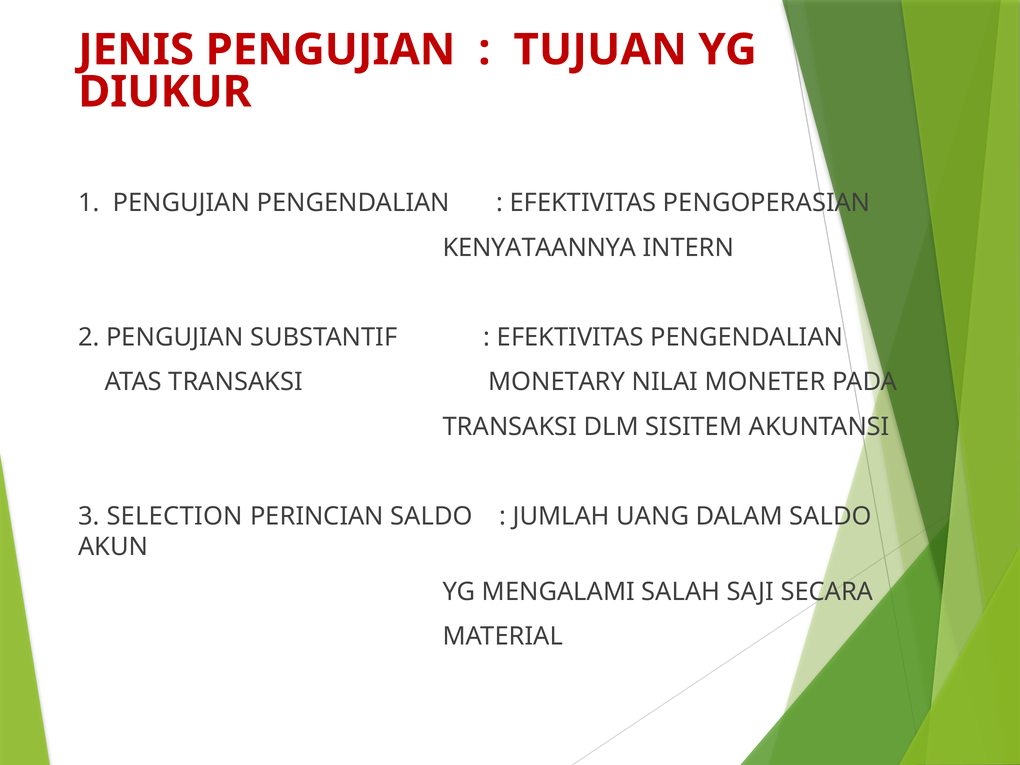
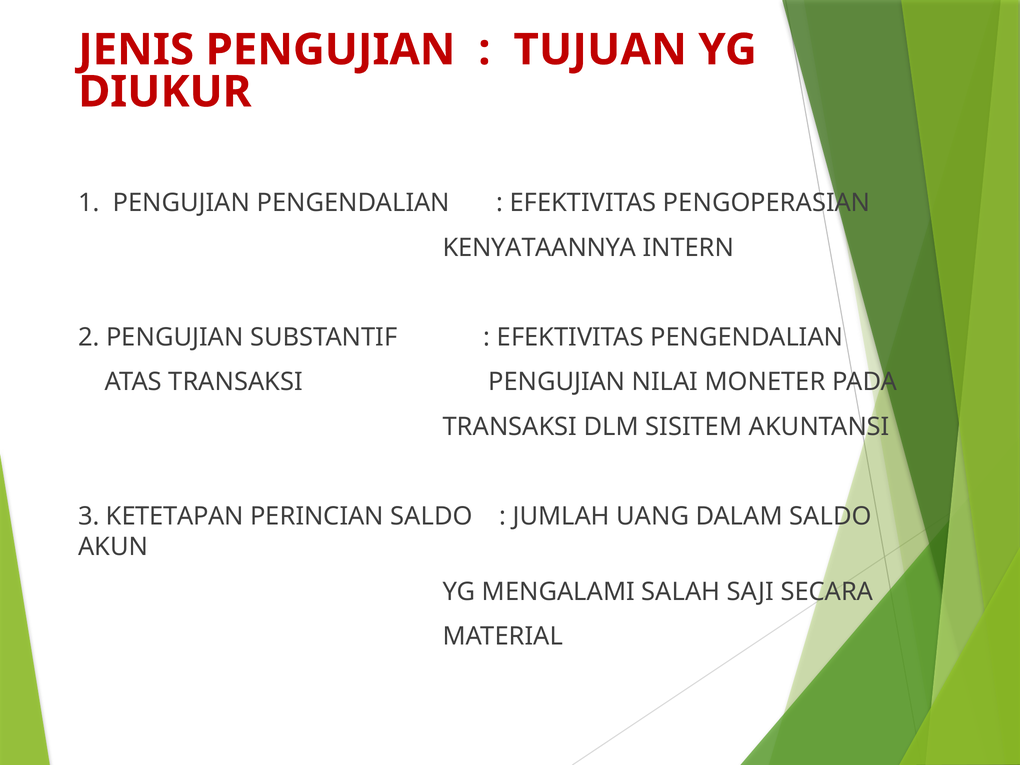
TRANSAKSI MONETARY: MONETARY -> PENGUJIAN
SELECTION: SELECTION -> KETETAPAN
